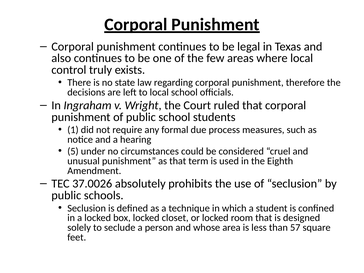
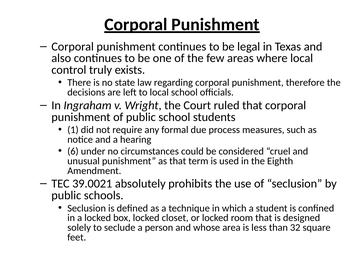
5: 5 -> 6
37.0026: 37.0026 -> 39.0021
57: 57 -> 32
